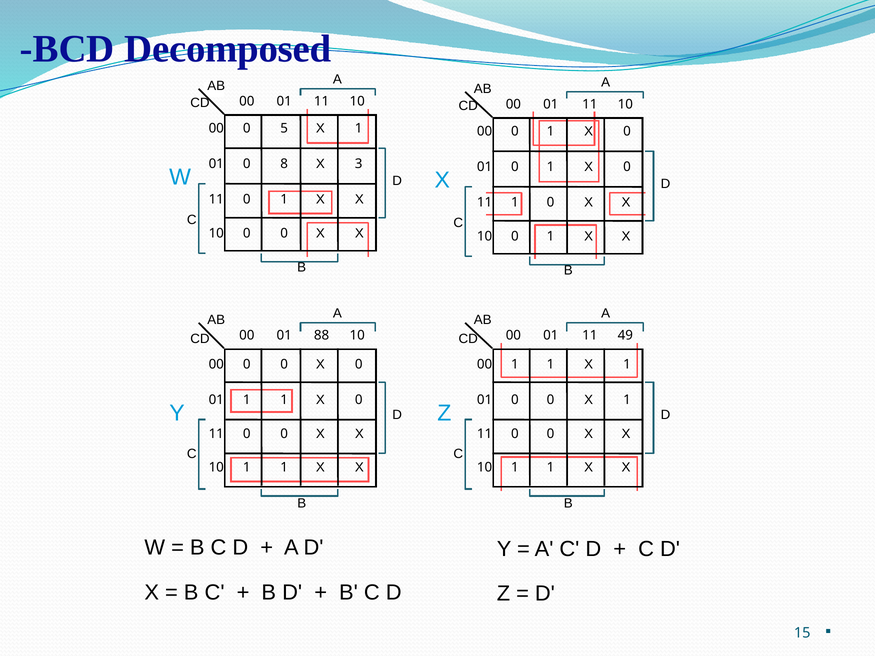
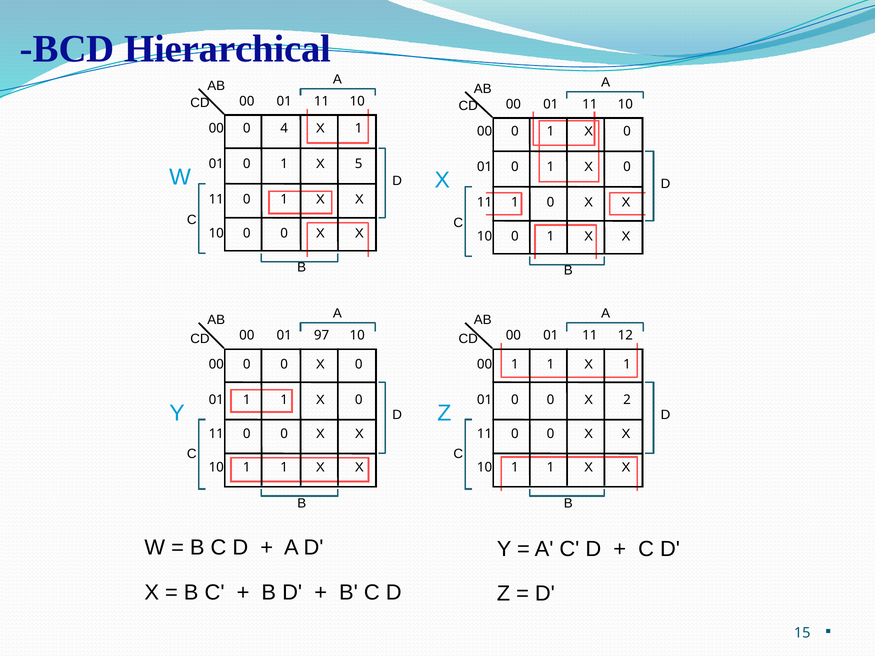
Decomposed: Decomposed -> Hierarchical
5: 5 -> 4
8 at (284, 164): 8 -> 1
3: 3 -> 5
88: 88 -> 97
49: 49 -> 12
0 X 1: 1 -> 2
